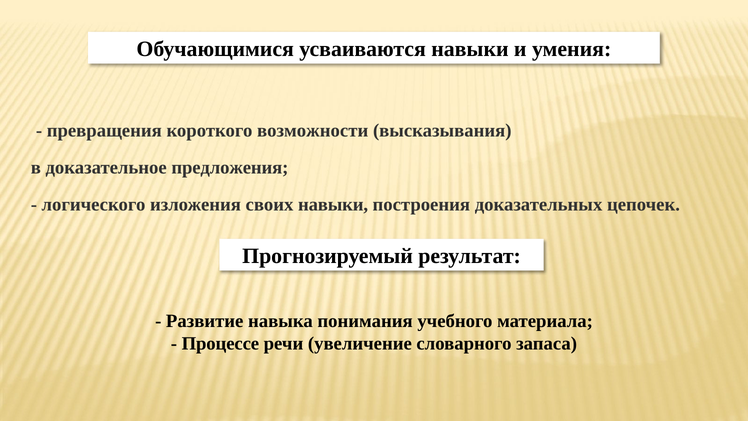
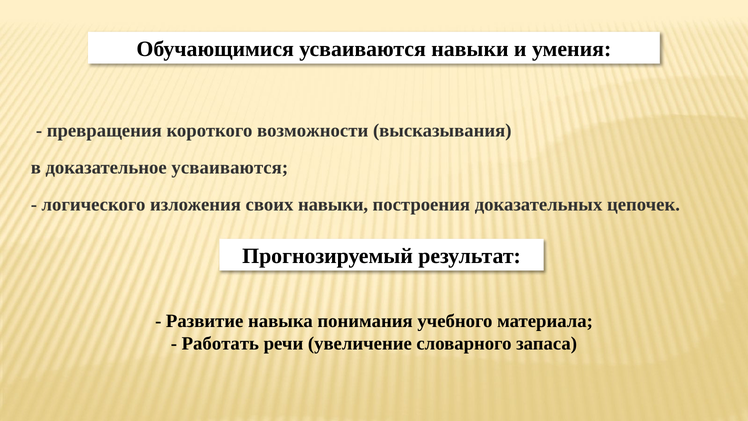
доказательное предложения: предложения -> усваиваются
Процессе: Процессе -> Работать
